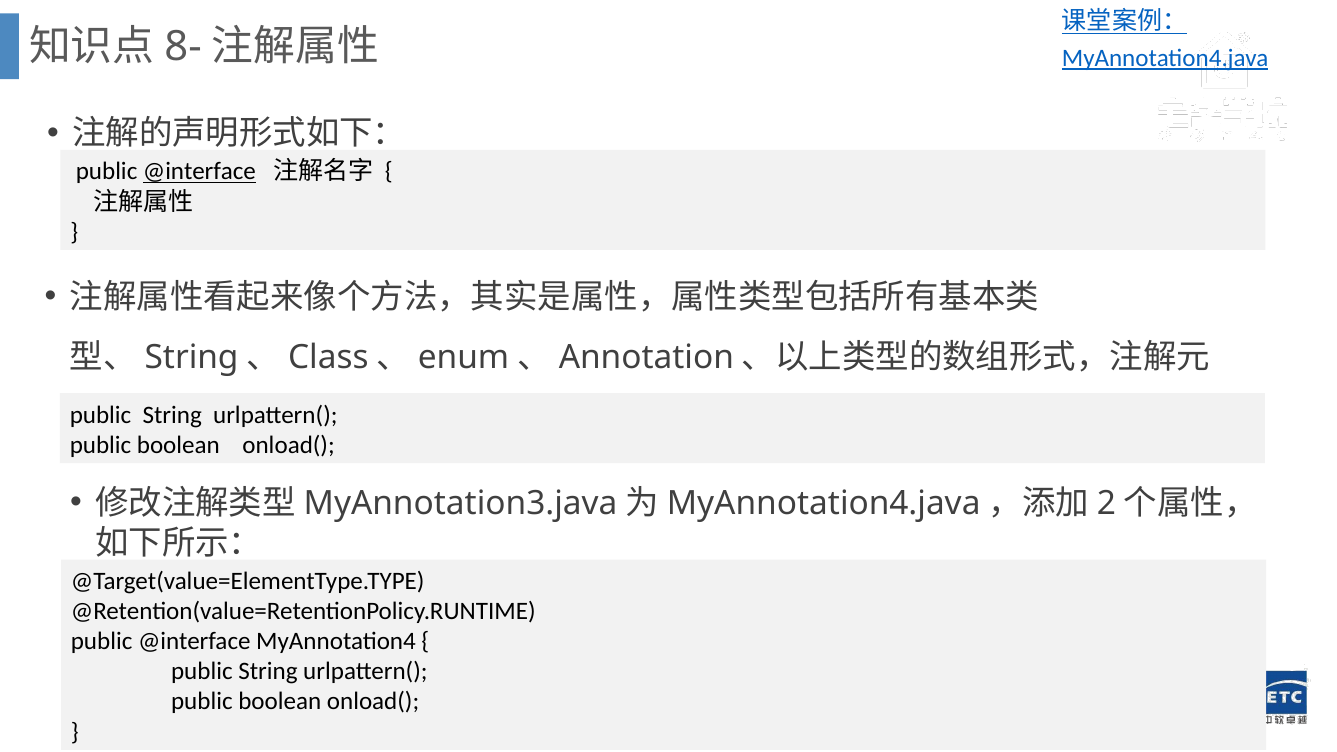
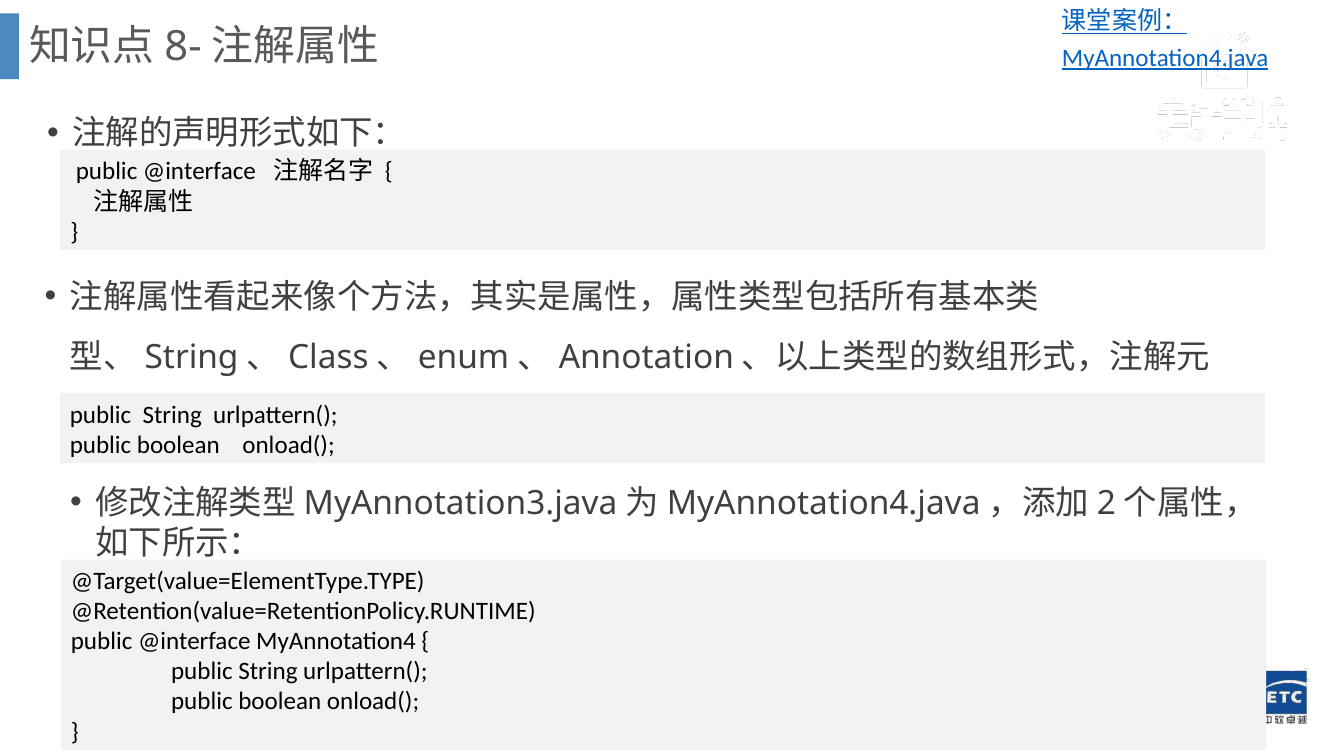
@interface at (199, 172) underline: present -> none
